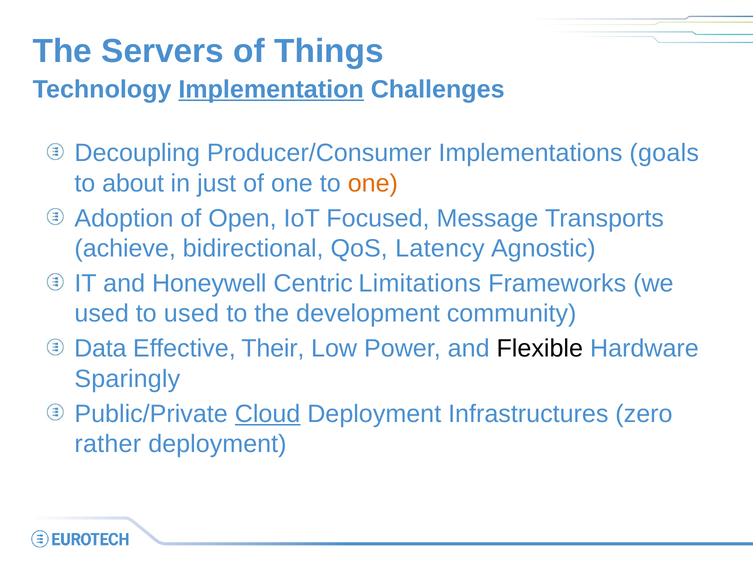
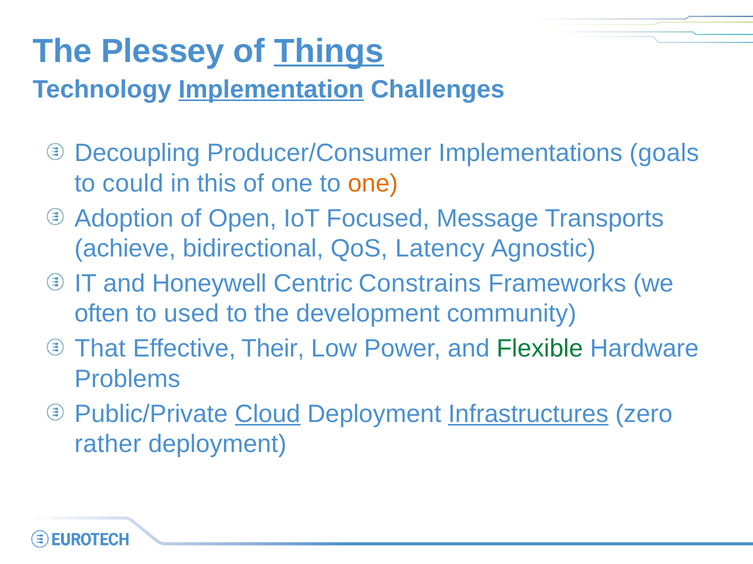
Servers: Servers -> Plessey
Things underline: none -> present
about: about -> could
just: just -> this
Limitations: Limitations -> Constrains
used at (102, 314): used -> often
Data: Data -> That
Flexible colour: black -> green
Sparingly: Sparingly -> Problems
Infrastructures underline: none -> present
